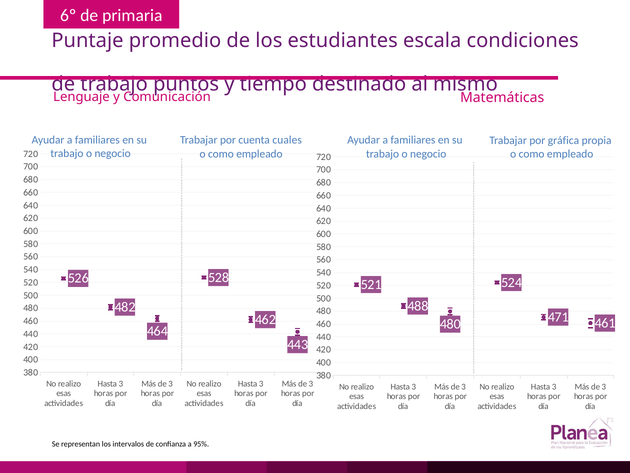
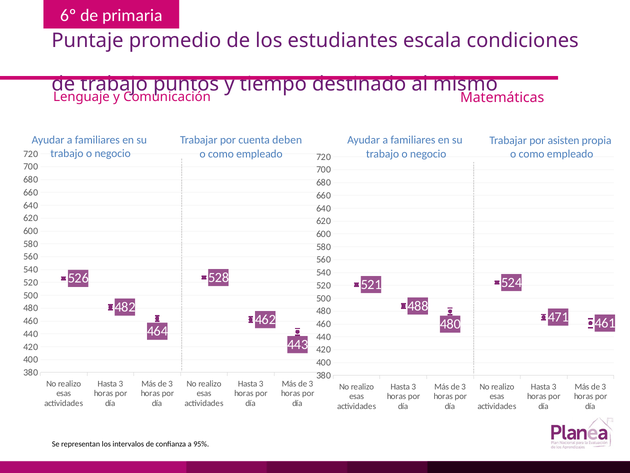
cuales: cuales -> deben
gráfica: gráfica -> asisten
